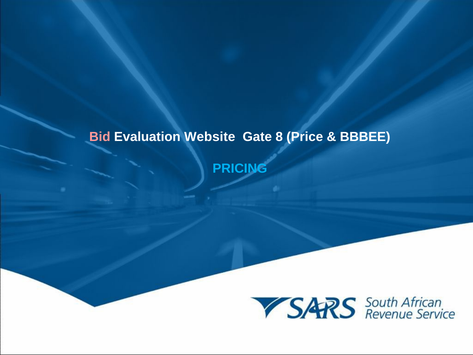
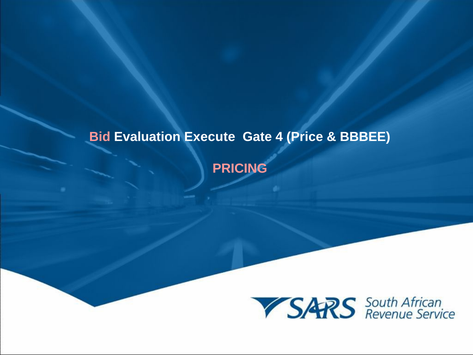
Website: Website -> Execute
8: 8 -> 4
PRICING colour: light blue -> pink
